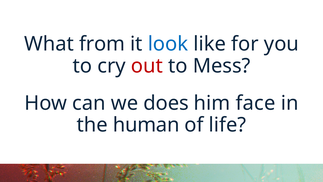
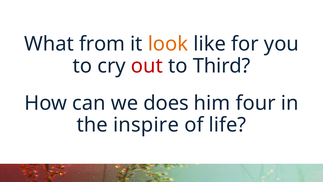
look colour: blue -> orange
Mess: Mess -> Third
face: face -> four
human: human -> inspire
